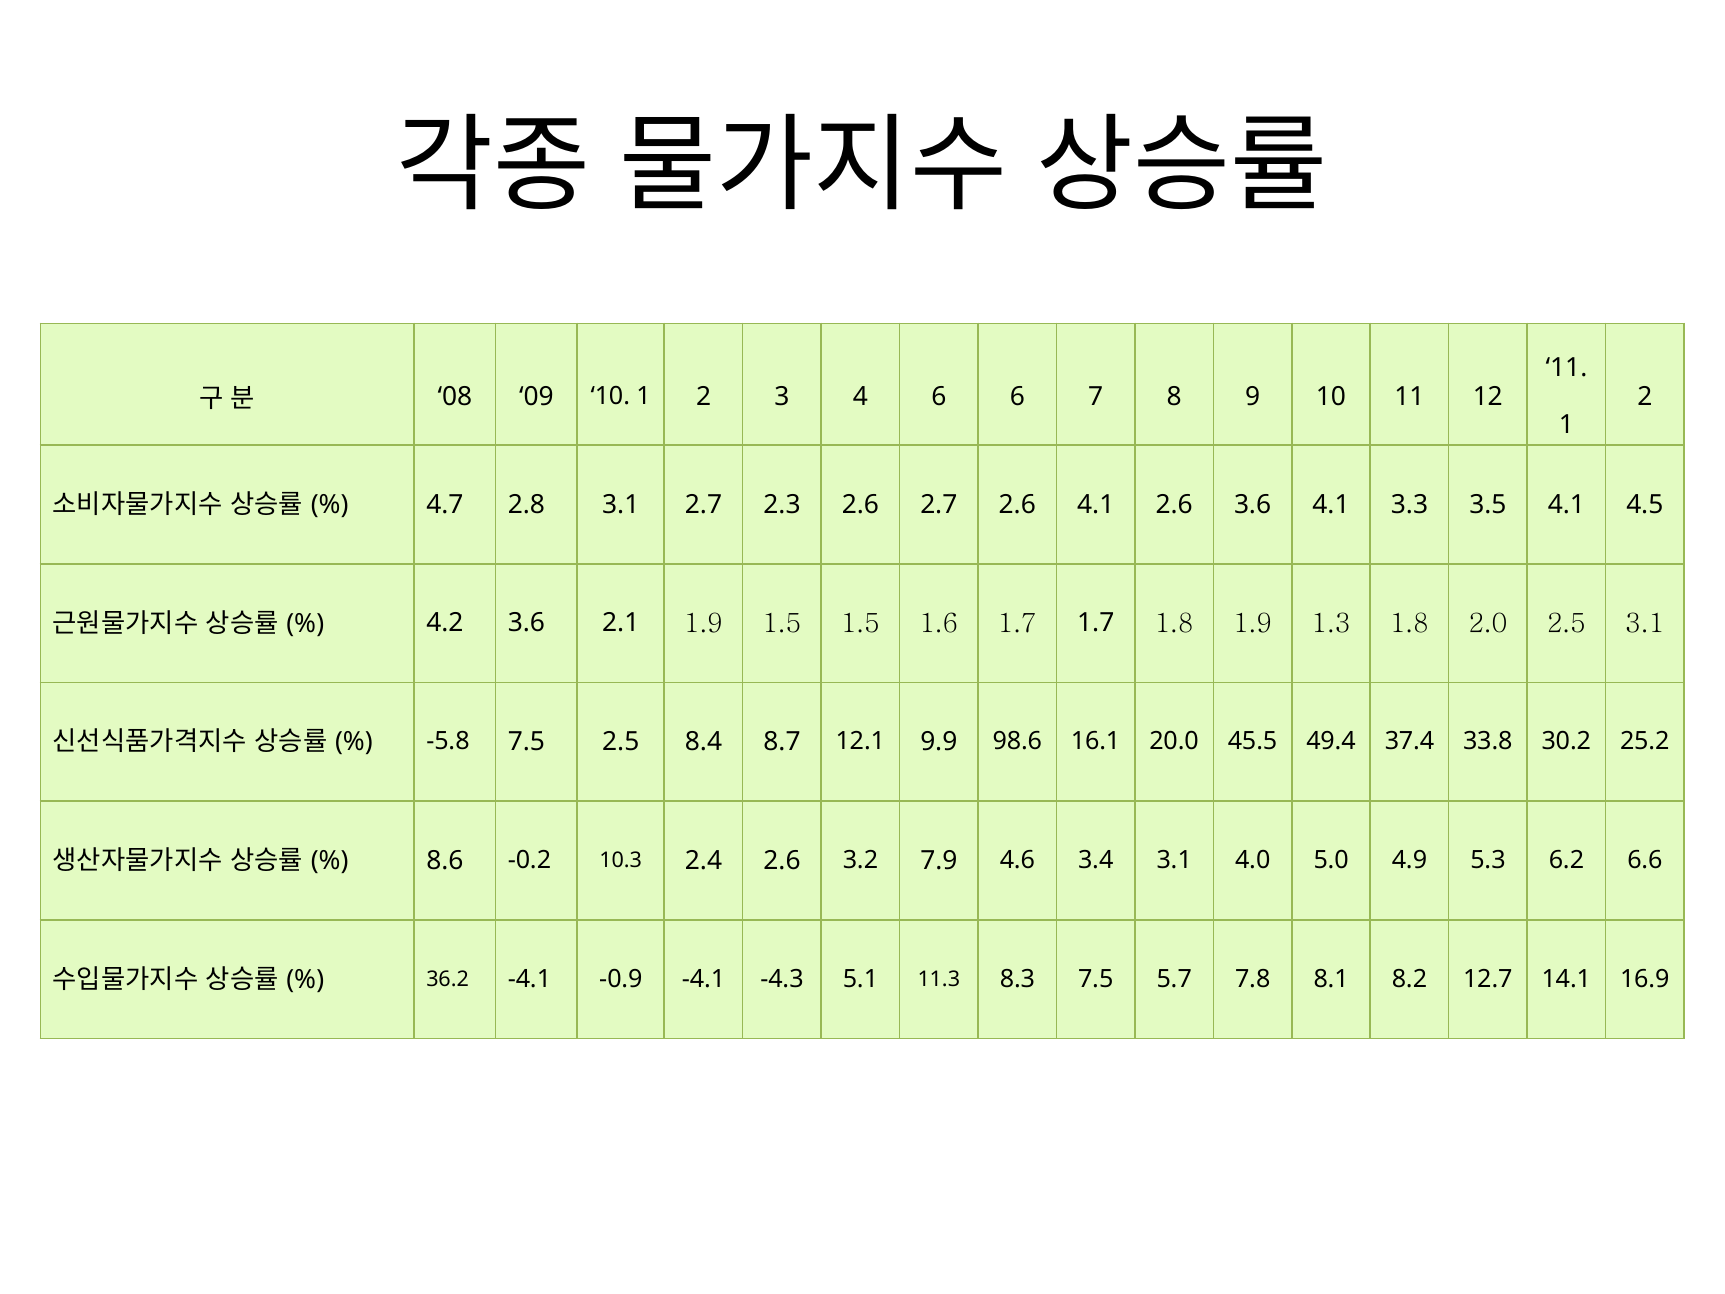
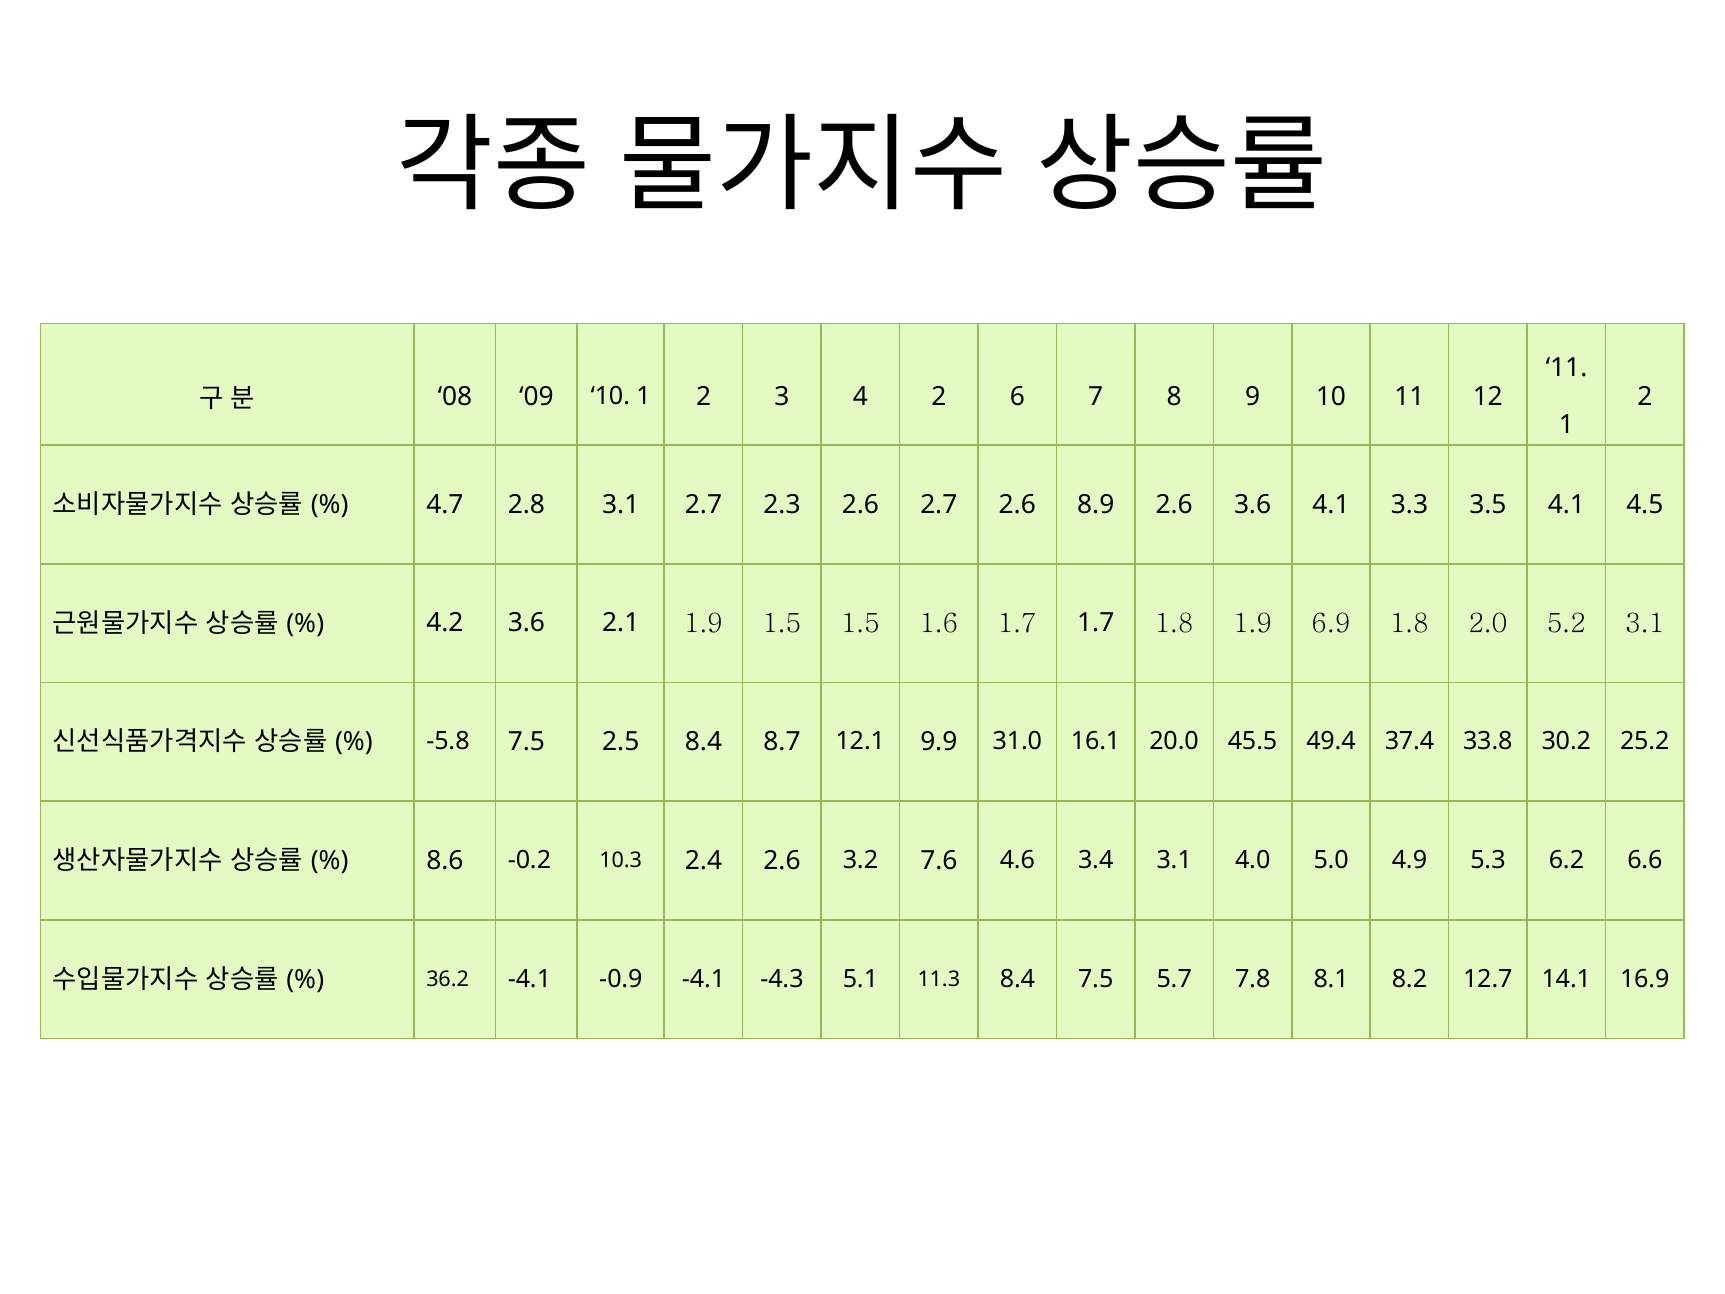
4 6: 6 -> 2
2.6 4.1: 4.1 -> 8.9
1.3: 1.3 -> 6.9
2.0 2.5: 2.5 -> 5.2
98.6: 98.6 -> 31.0
7.9: 7.9 -> 7.6
11.3 8.3: 8.3 -> 8.4
